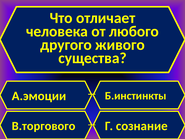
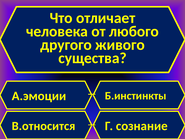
В.торгового: В.торгового -> В.относится
